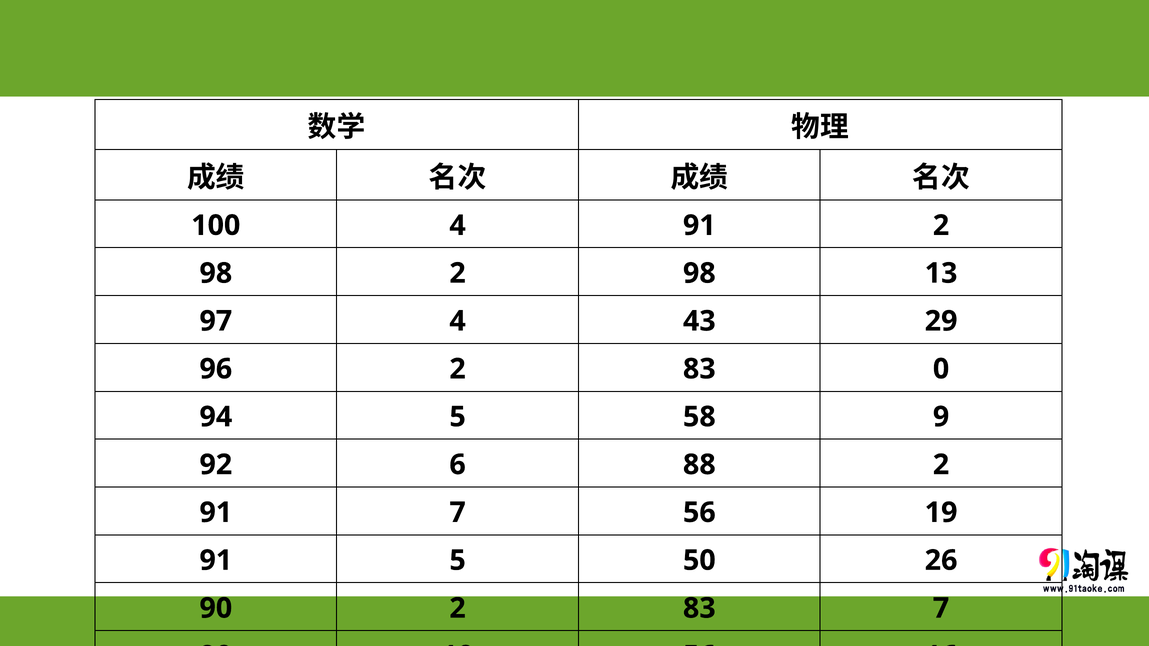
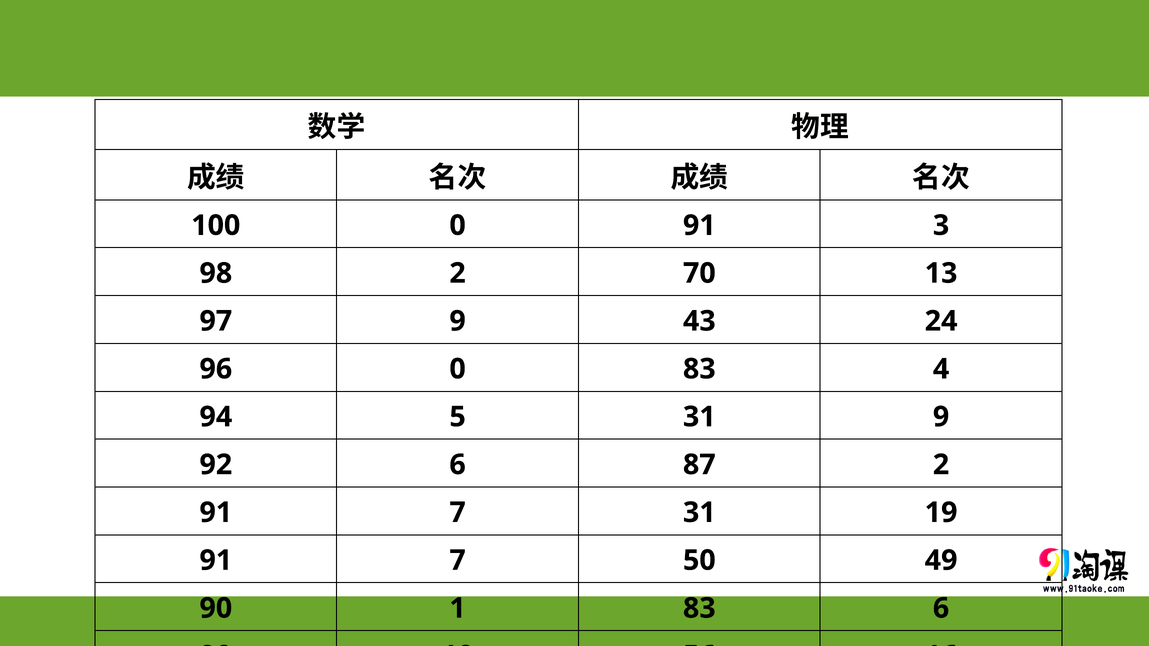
100 4: 4 -> 0
91 2: 2 -> 3
98 2 98: 98 -> 70
97 4: 4 -> 9
29: 29 -> 24
96 2: 2 -> 0
0: 0 -> 4
5 58: 58 -> 31
88: 88 -> 87
7 56: 56 -> 31
5 at (458, 560): 5 -> 7
26: 26 -> 49
90 2: 2 -> 1
83 7: 7 -> 6
